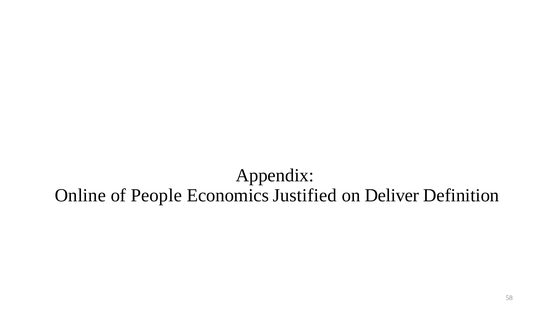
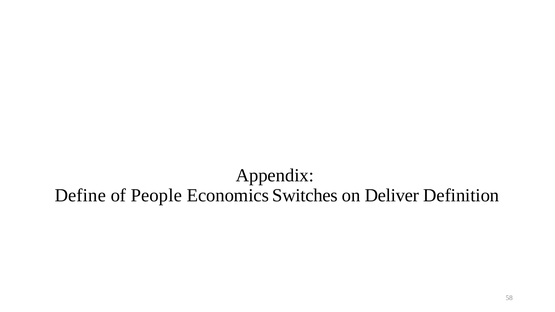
Online: Online -> Define
Justified: Justified -> Switches
